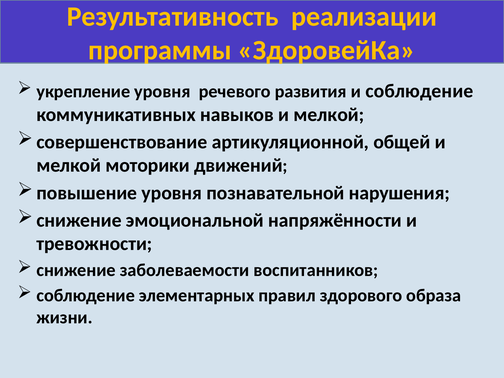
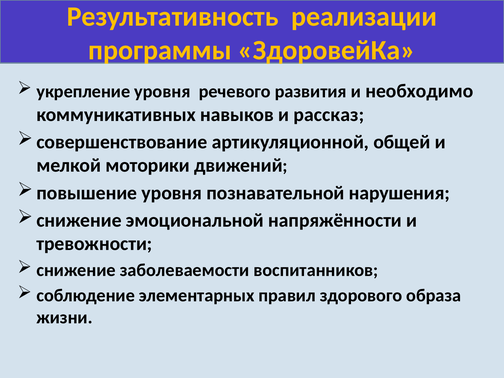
и соблюдение: соблюдение -> необходимо
навыков и мелкой: мелкой -> рассказ
